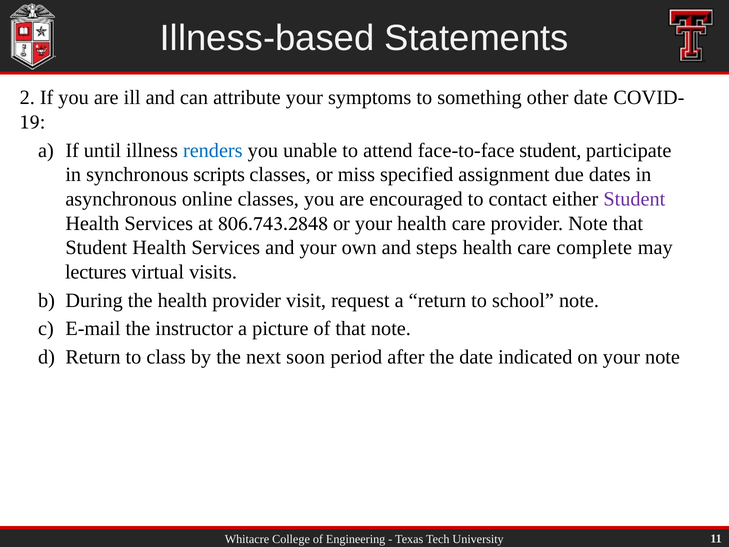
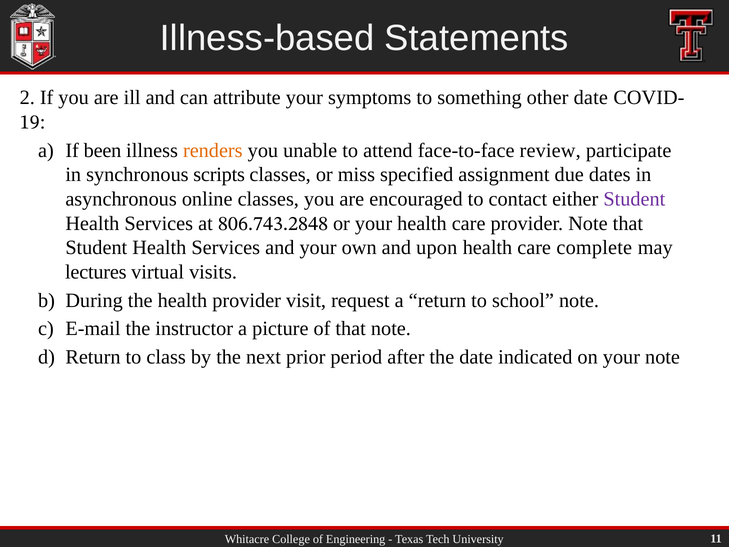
until: until -> been
renders colour: blue -> orange
face-to-face student: student -> review
steps: steps -> upon
soon: soon -> prior
